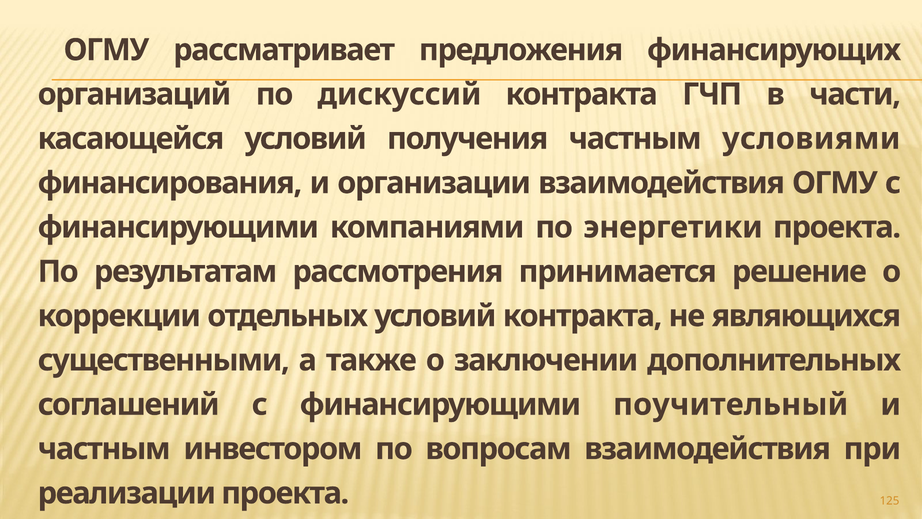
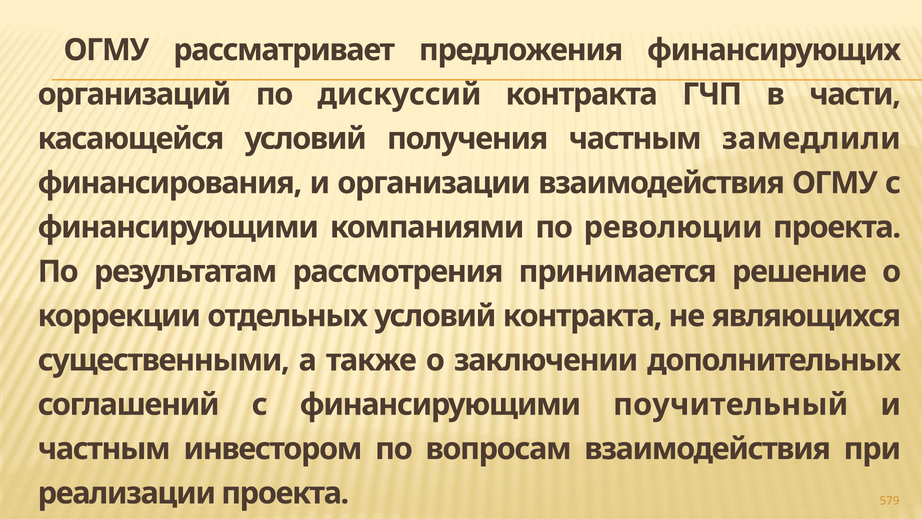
условиями: условиями -> замедлили
энергетики: энергетики -> революции
125: 125 -> 579
